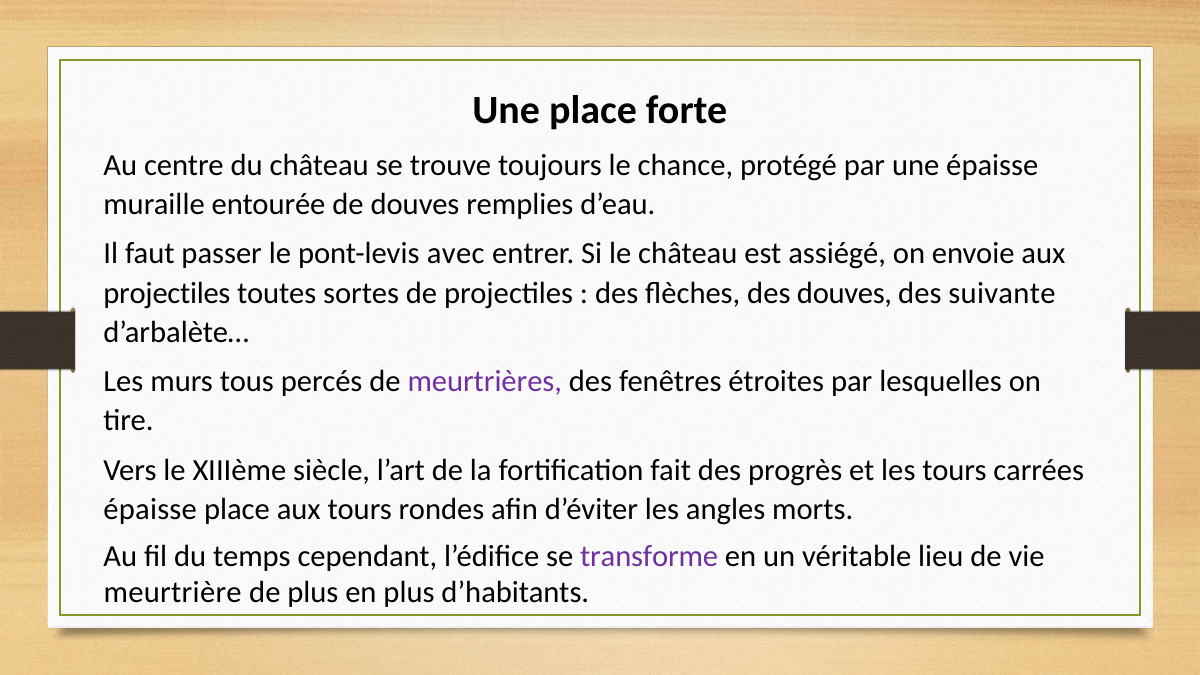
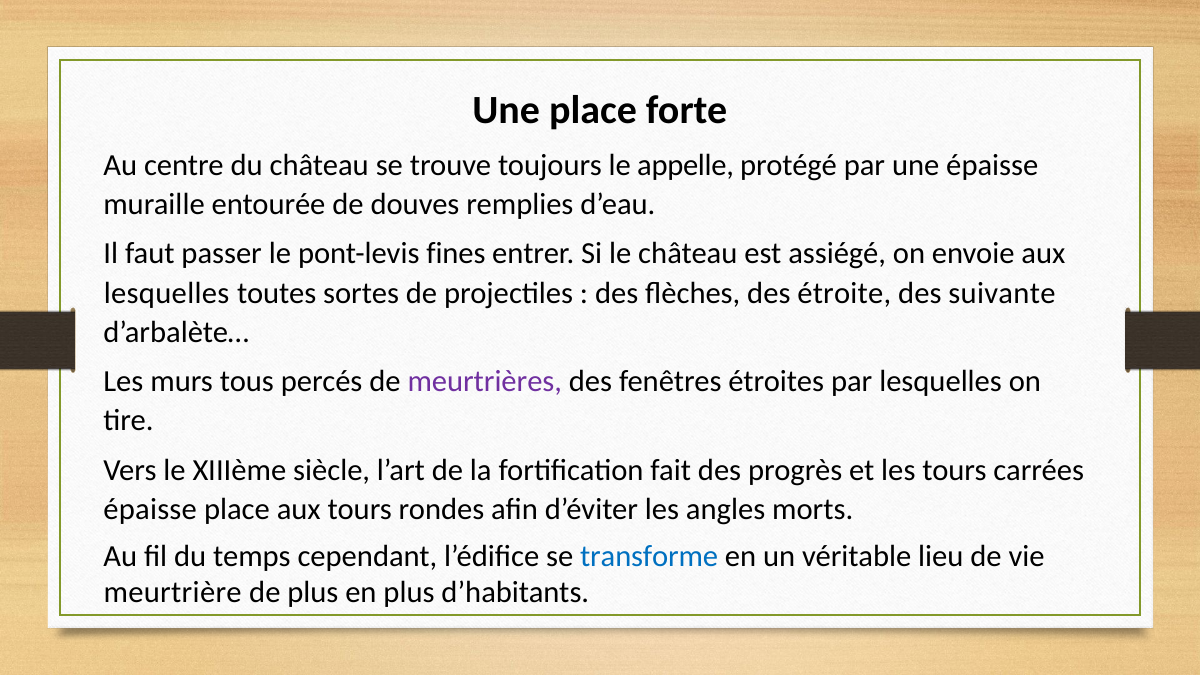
chance: chance -> appelle
avec: avec -> fines
projectiles at (167, 293): projectiles -> lesquelles
des douves: douves -> étroite
transforme colour: purple -> blue
